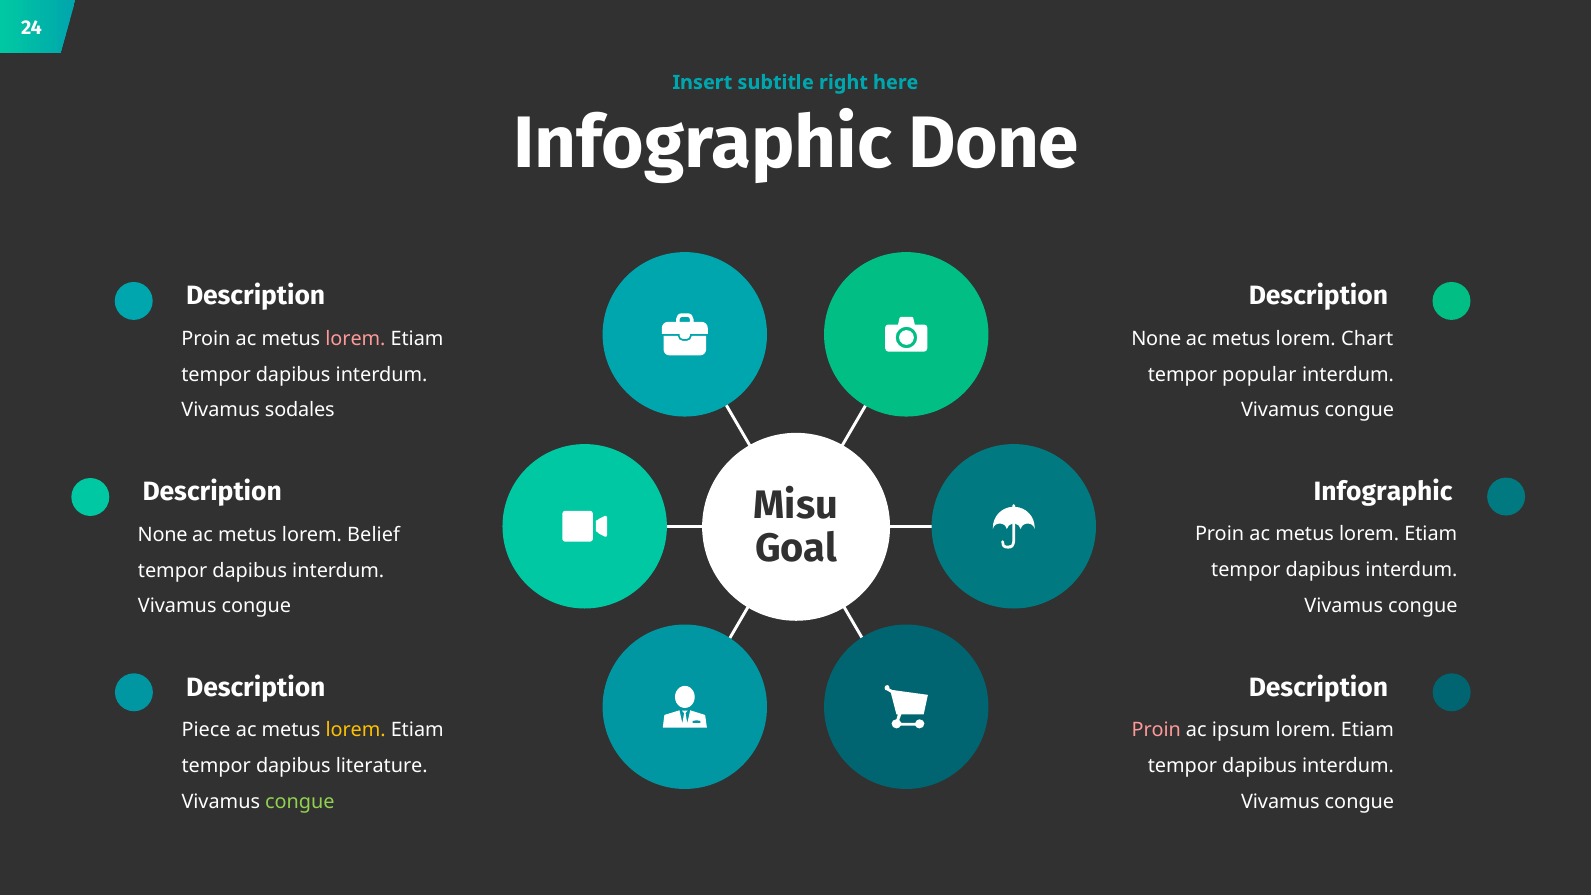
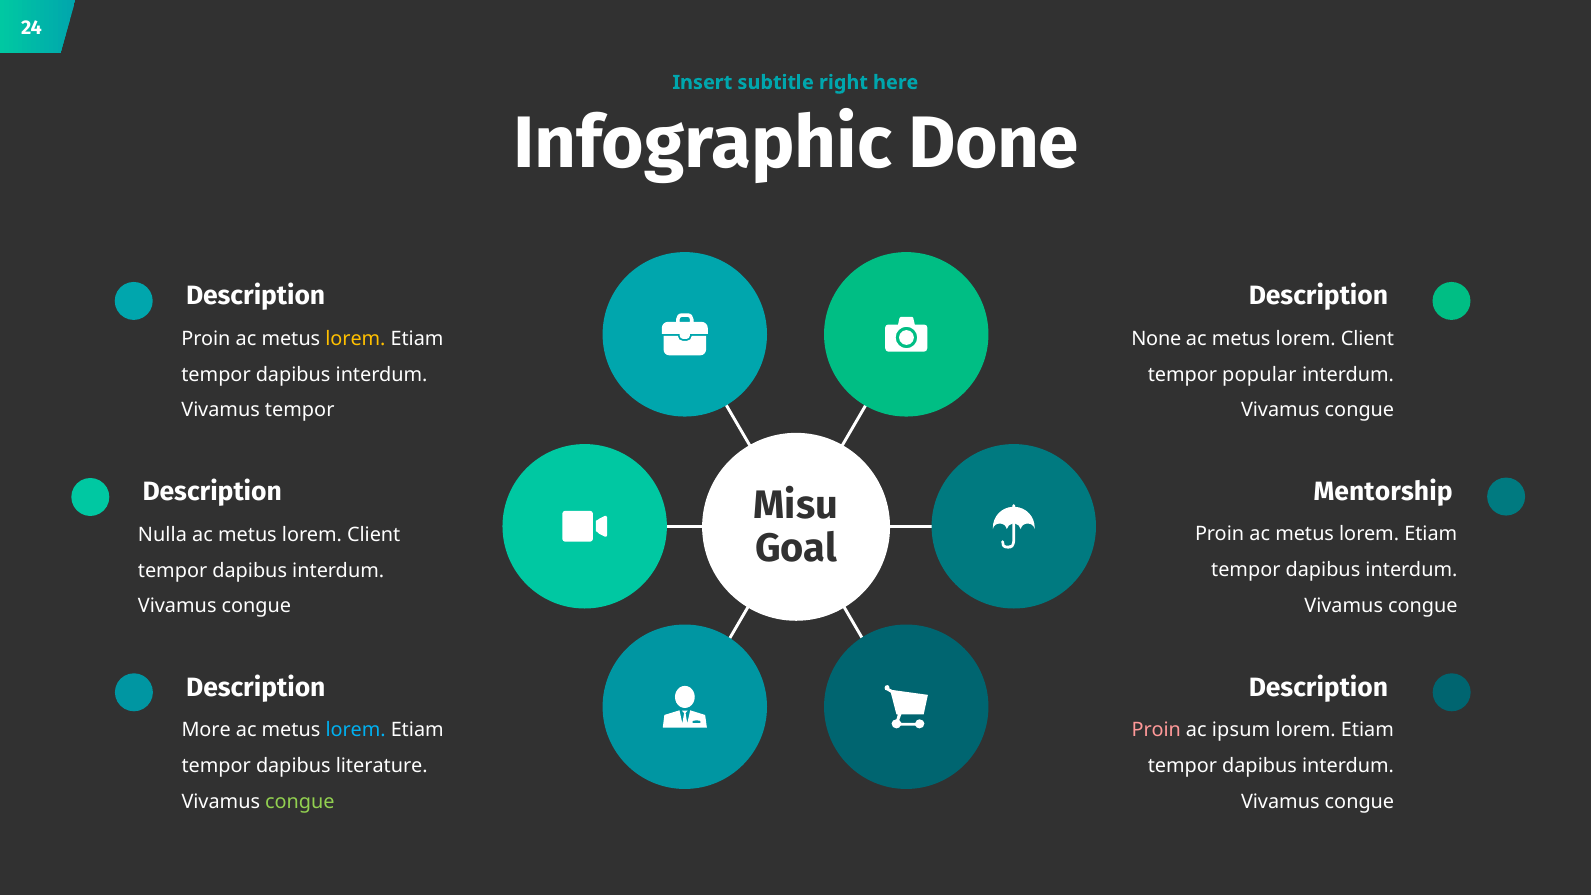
lorem at (355, 339) colour: pink -> yellow
Chart at (1367, 339): Chart -> Client
Vivamus sodales: sodales -> tempor
Infographic at (1383, 492): Infographic -> Mentorship
None at (163, 535): None -> Nulla
Belief at (374, 535): Belief -> Client
Piece: Piece -> More
lorem at (356, 730) colour: yellow -> light blue
